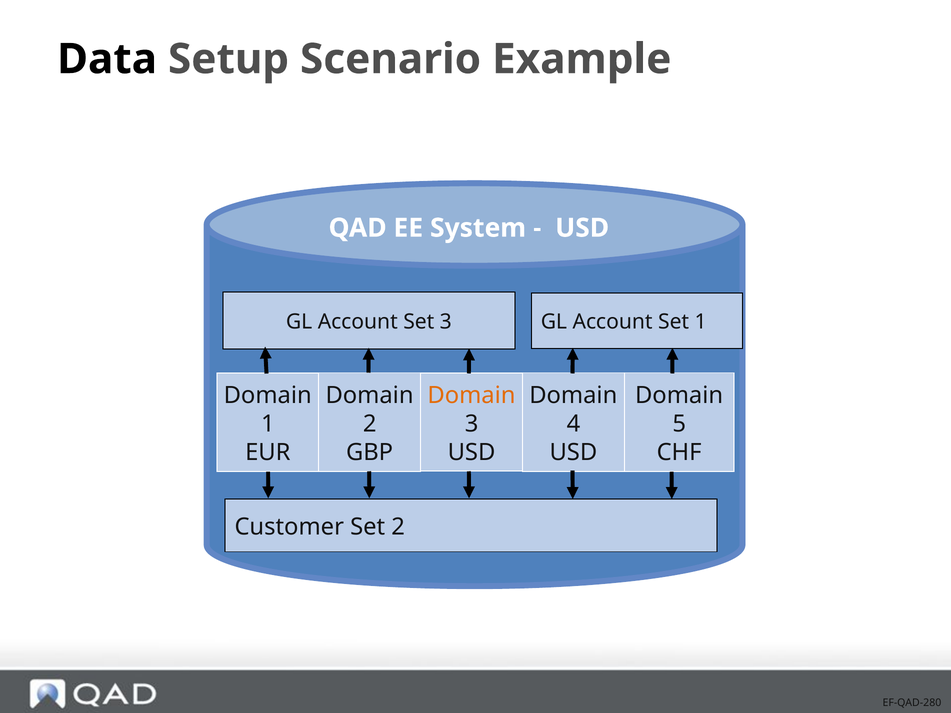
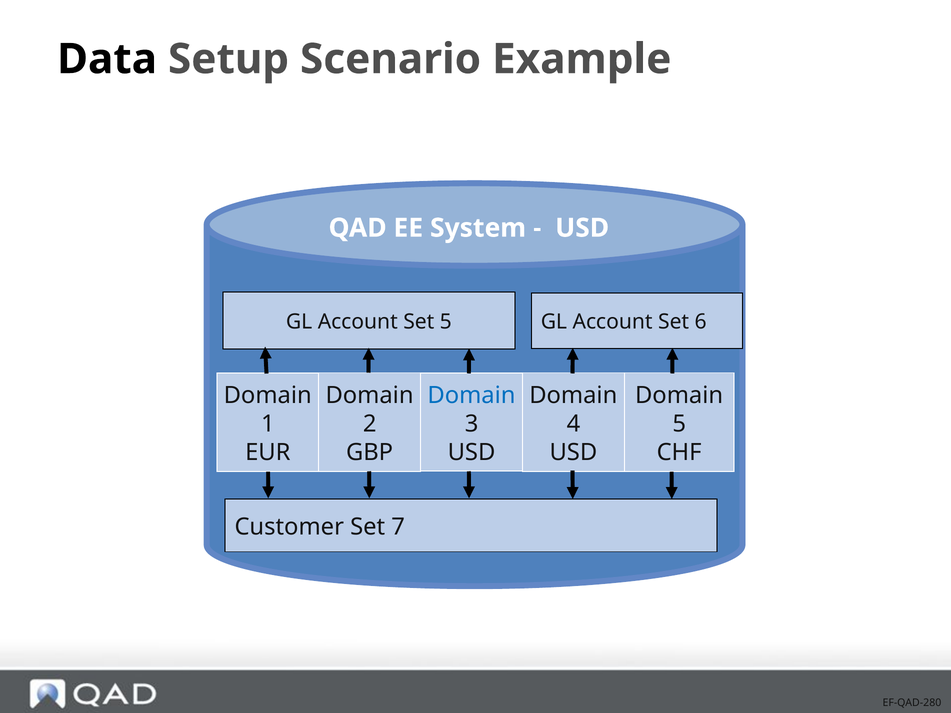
Set 3: 3 -> 5
Set 1: 1 -> 6
Domain at (471, 395) colour: orange -> blue
Set 2: 2 -> 7
